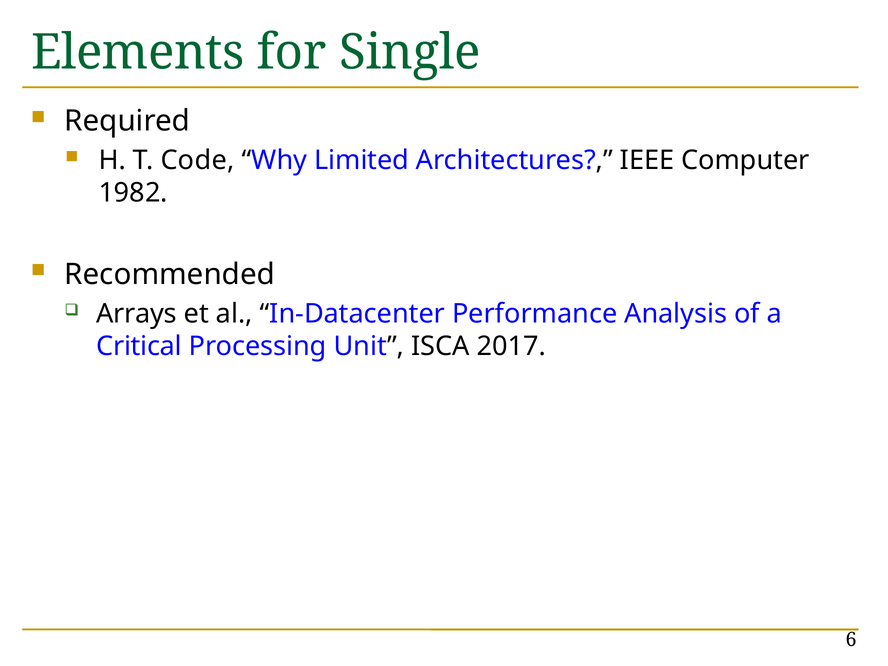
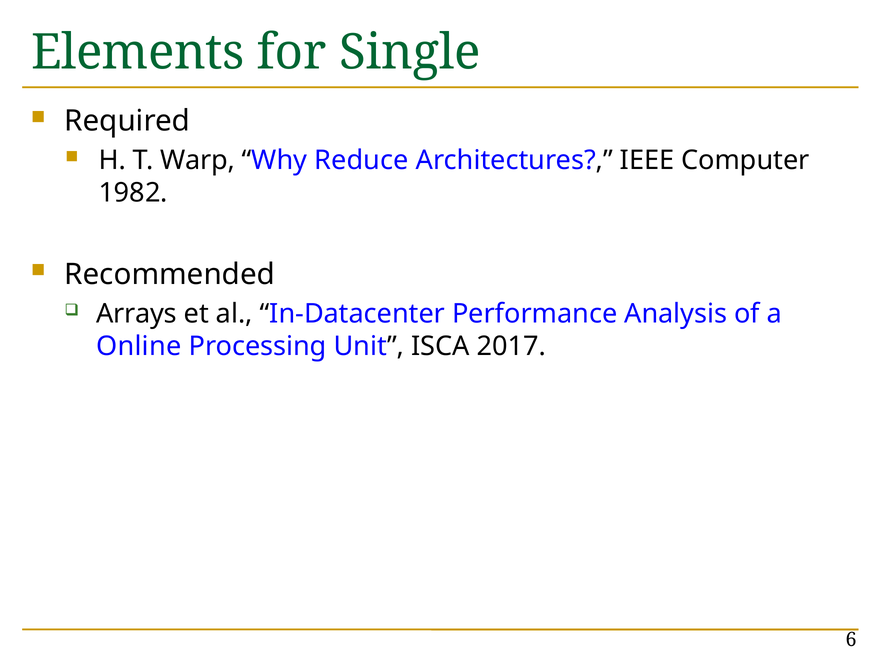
Code: Code -> Warp
Limited: Limited -> Reduce
Critical: Critical -> Online
